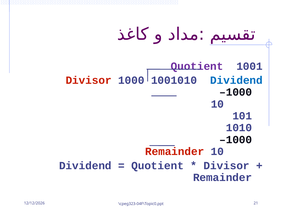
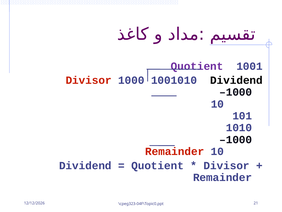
Dividend at (236, 80) colour: blue -> black
